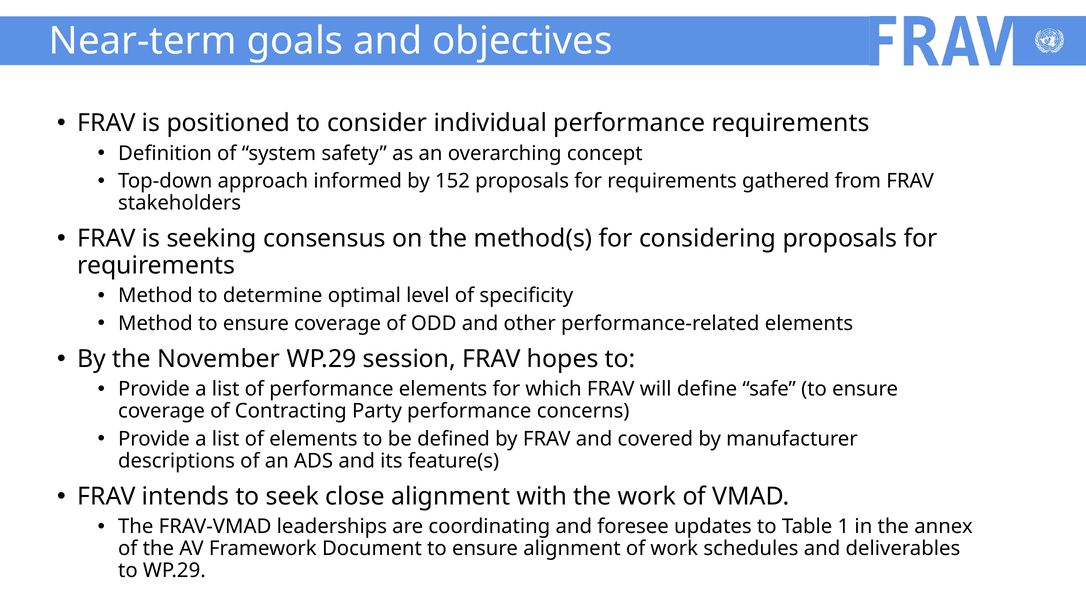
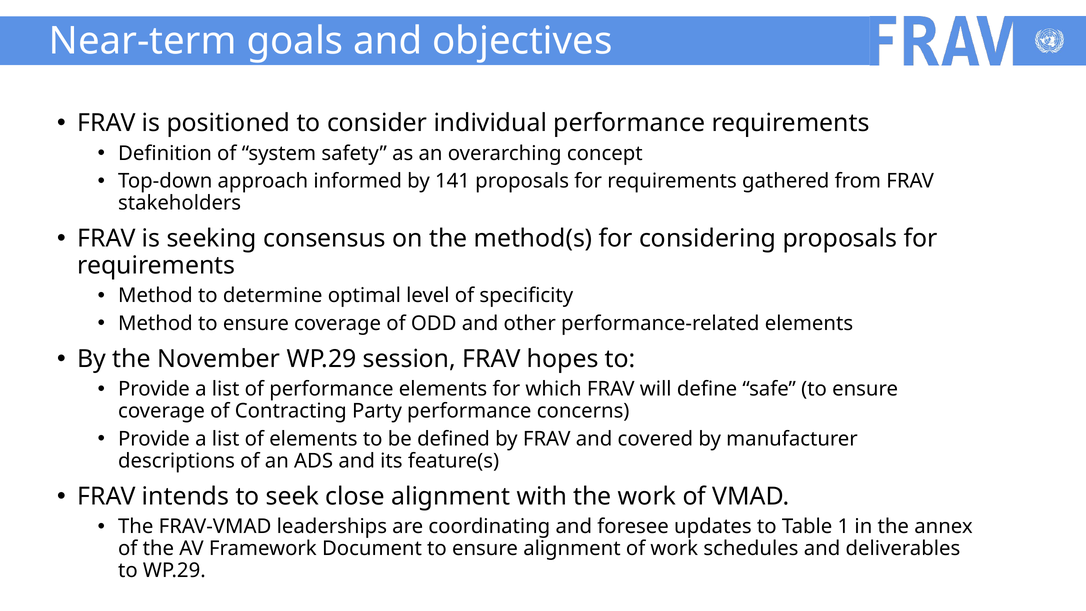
152: 152 -> 141
